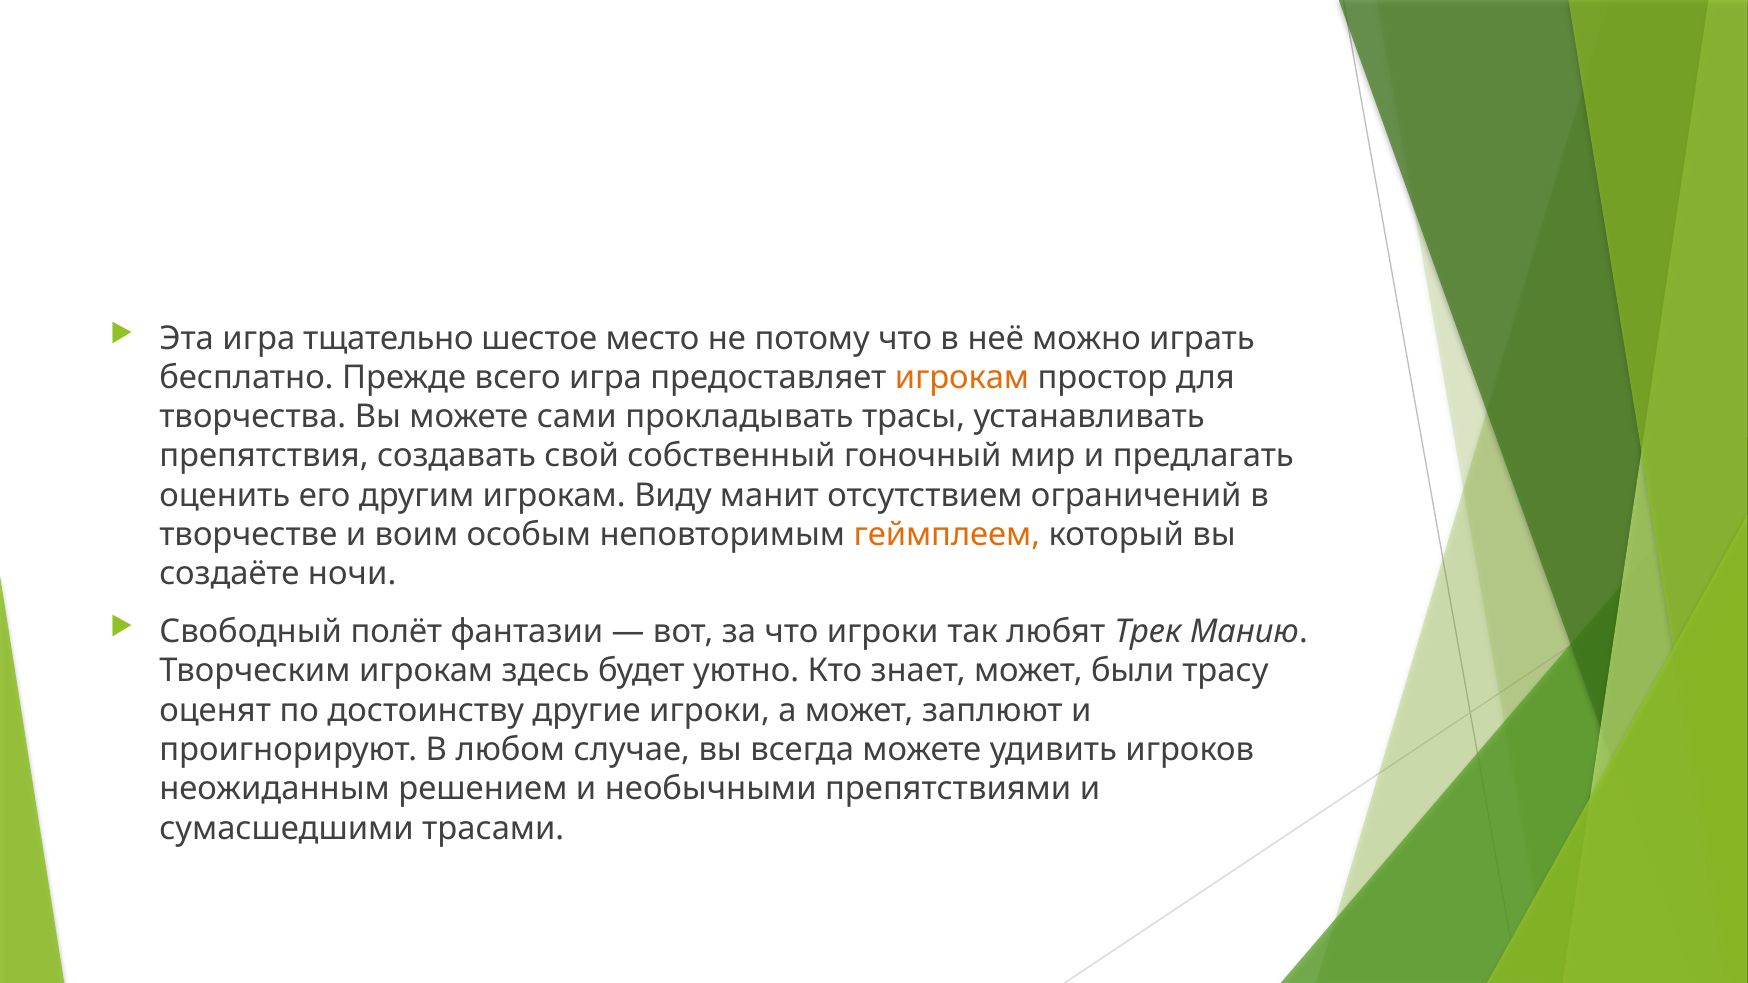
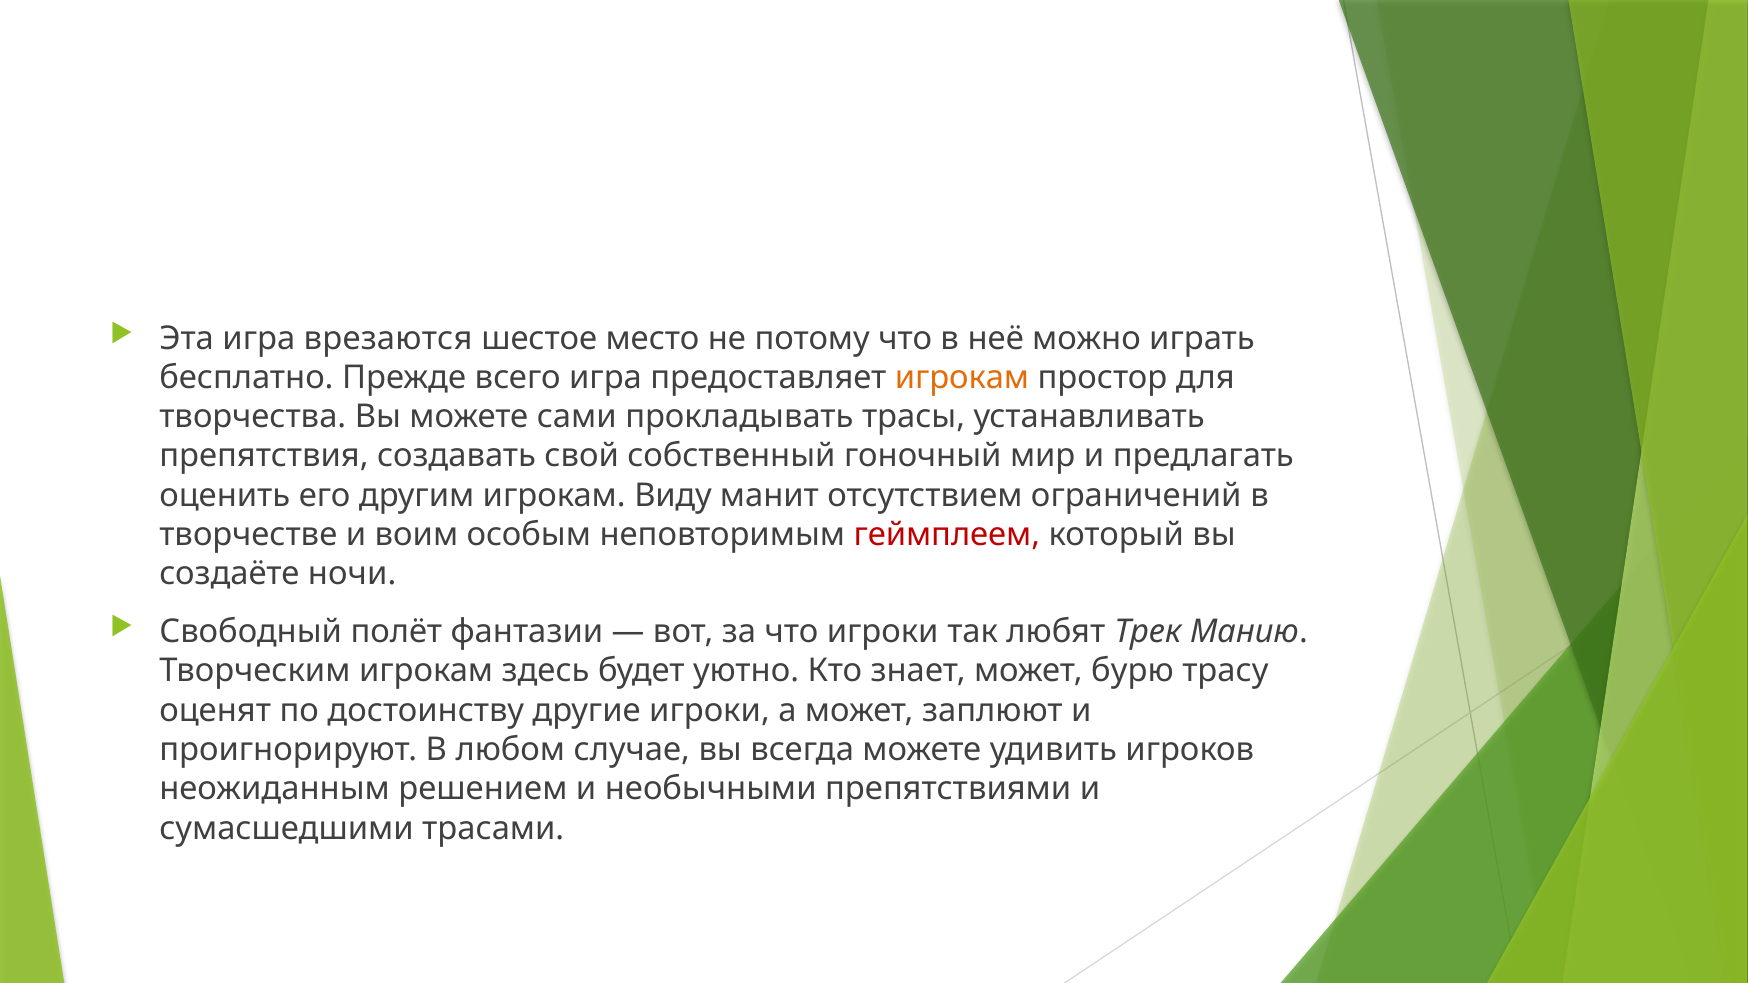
тщательно: тщательно -> врезаются
геймплеем colour: orange -> red
были: были -> бурю
